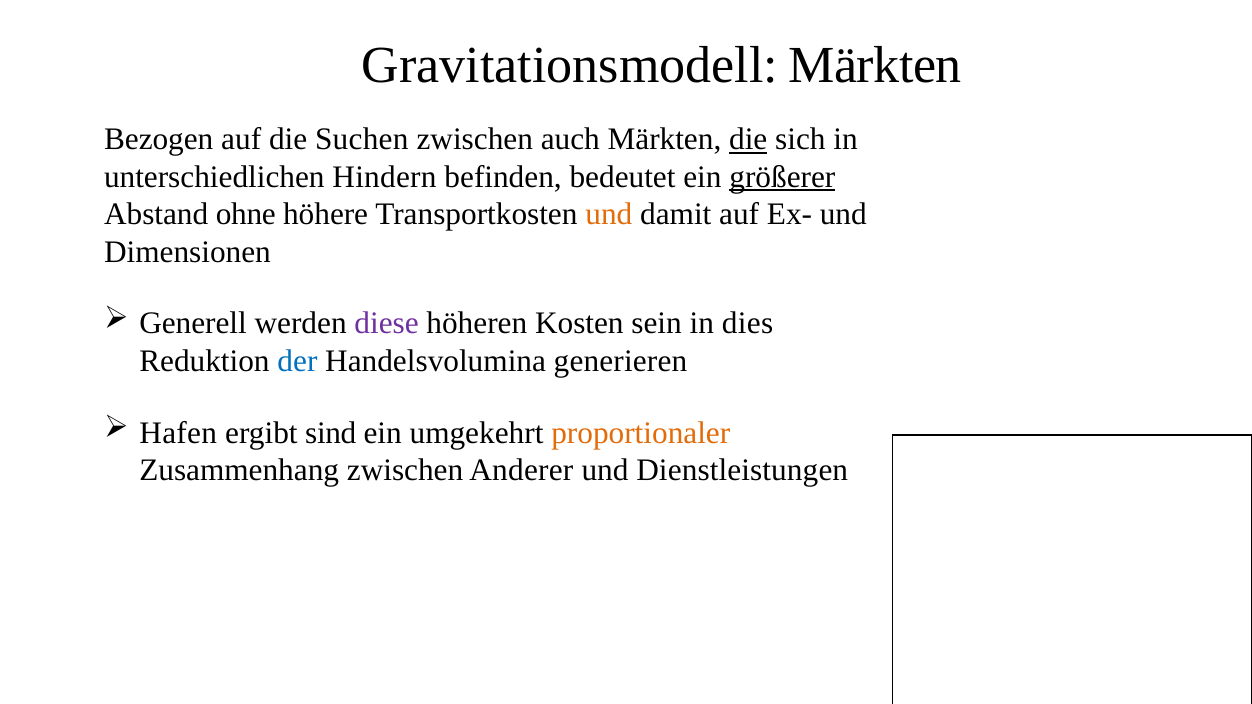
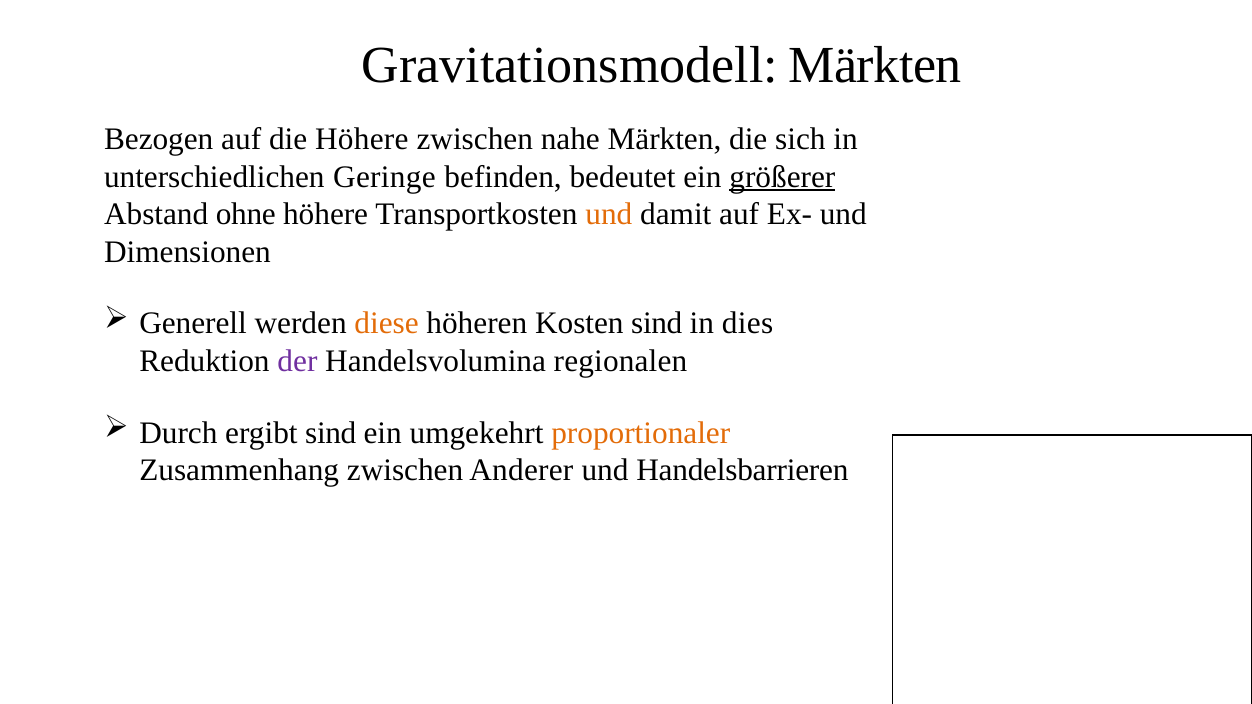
die Suchen: Suchen -> Höhere
auch: auch -> nahe
die at (748, 139) underline: present -> none
Hindern: Hindern -> Geringe
diese colour: purple -> orange
Kosten sein: sein -> sind
der colour: blue -> purple
generieren: generieren -> regionalen
Hafen: Hafen -> Durch
Dienstleistungen: Dienstleistungen -> Handelsbarrieren
